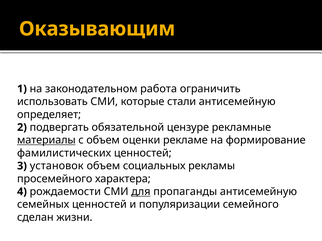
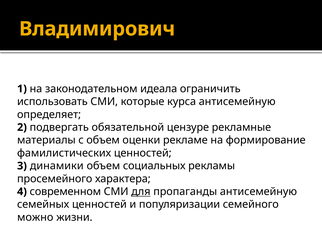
Оказывающим: Оказывающим -> Владимирович
работа: работа -> идеала
стали: стали -> курса
материалы underline: present -> none
установок: установок -> динамики
рождаемости: рождаемости -> современном
сделан: сделан -> можно
